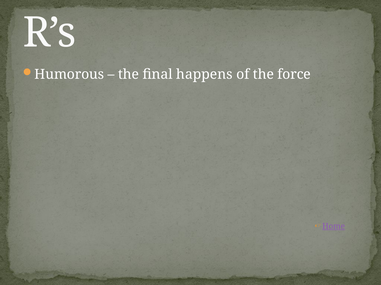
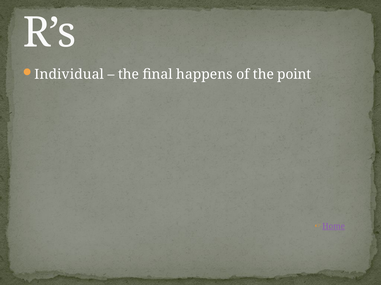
Humorous: Humorous -> Individual
force: force -> point
